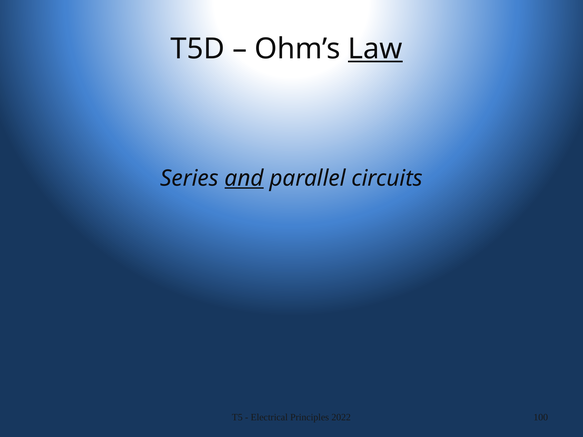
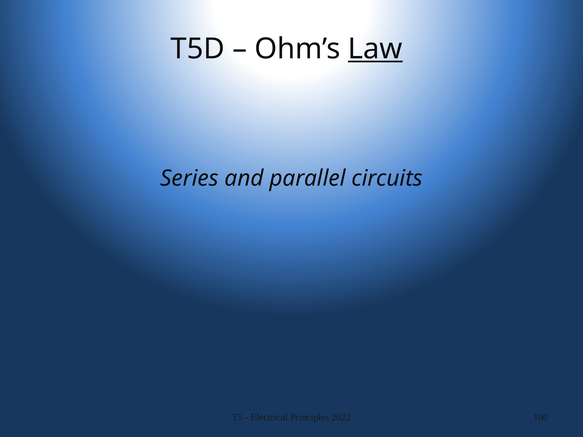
and underline: present -> none
